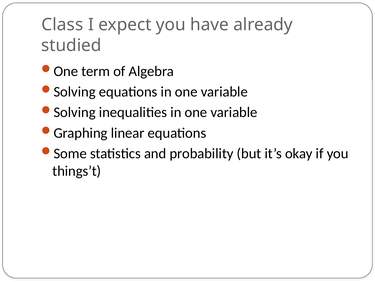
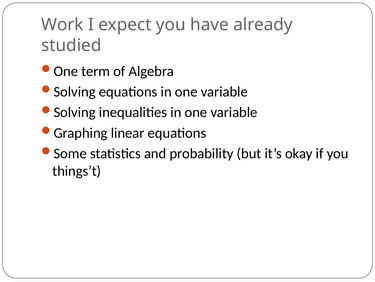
Class: Class -> Work
